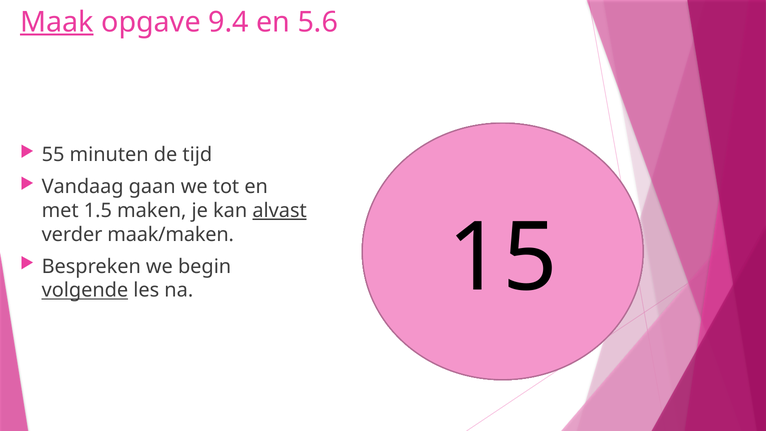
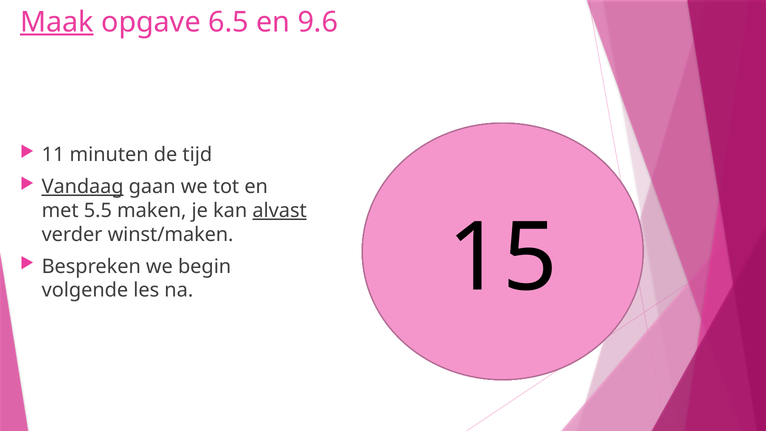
9.4: 9.4 -> 6.5
5.6: 5.6 -> 9.6
55 at (53, 155): 55 -> 11
Vandaag underline: none -> present
1.5: 1.5 -> 5.5
maak/maken: maak/maken -> winst/maken
volgende underline: present -> none
